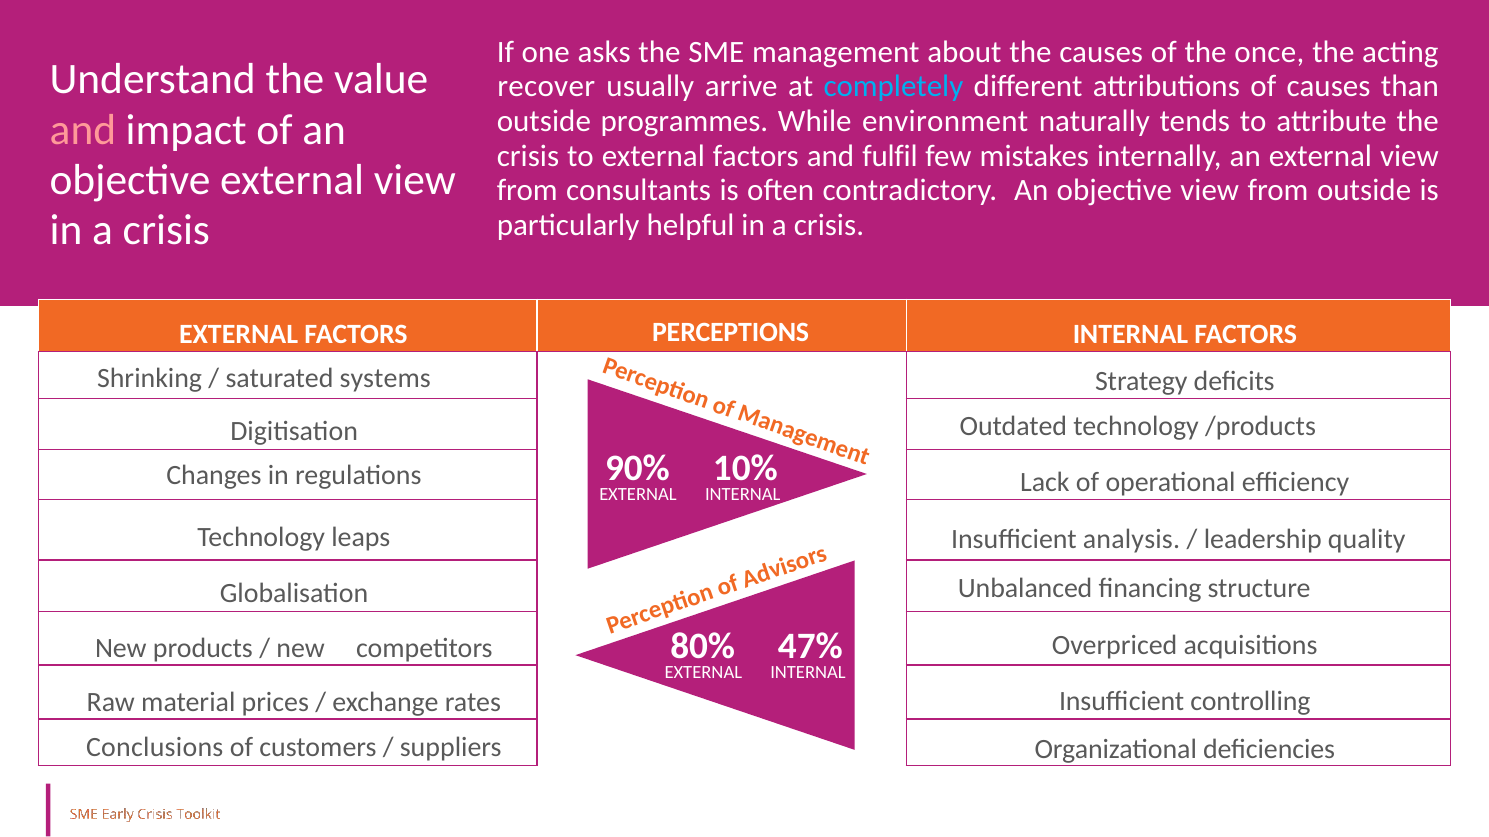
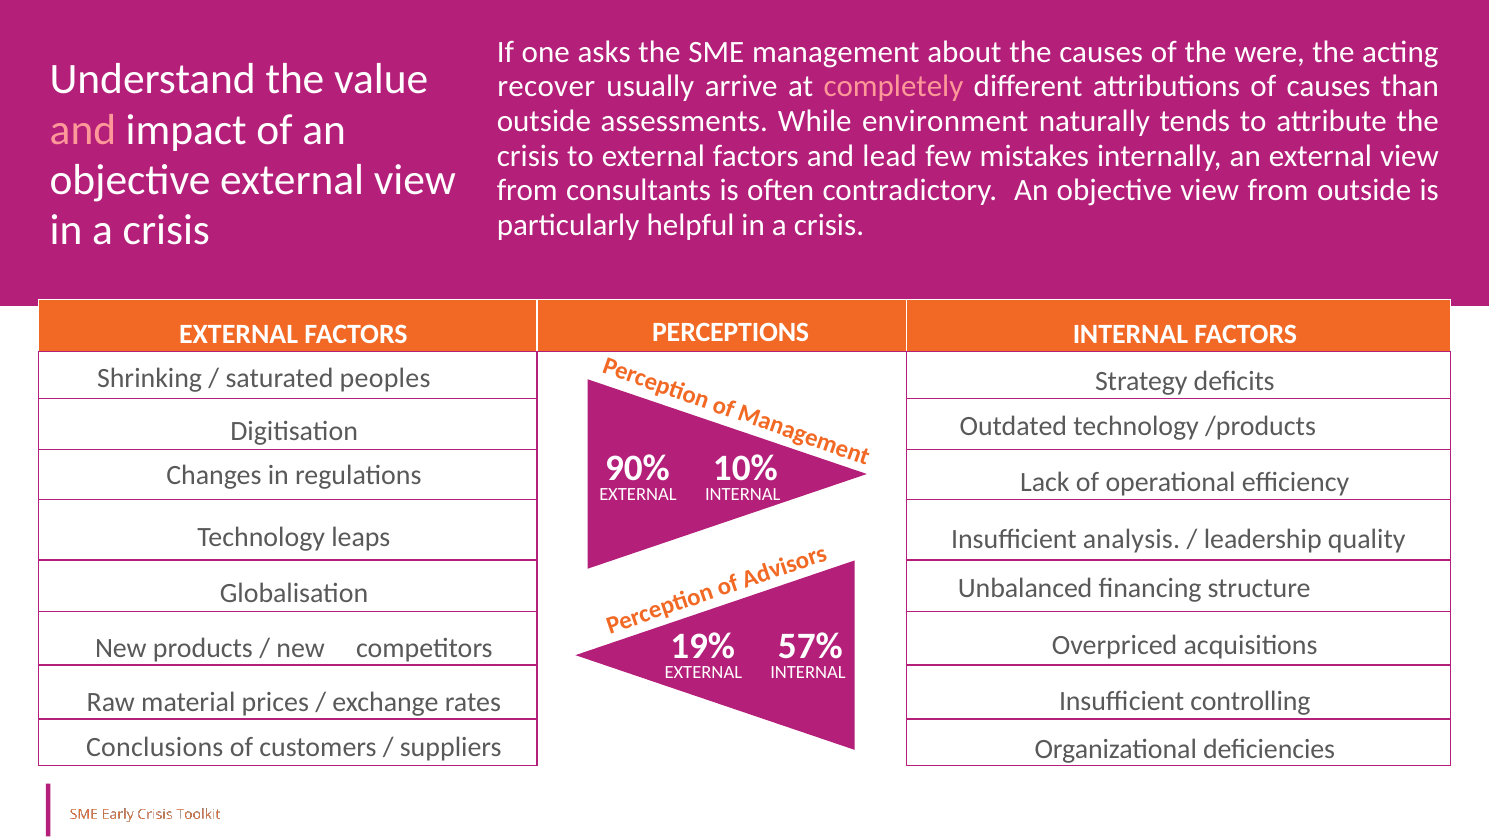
once: once -> were
completely colour: light blue -> pink
programmes: programmes -> assessments
fulfil: fulfil -> lead
systems: systems -> peoples
80%: 80% -> 19%
47%: 47% -> 57%
